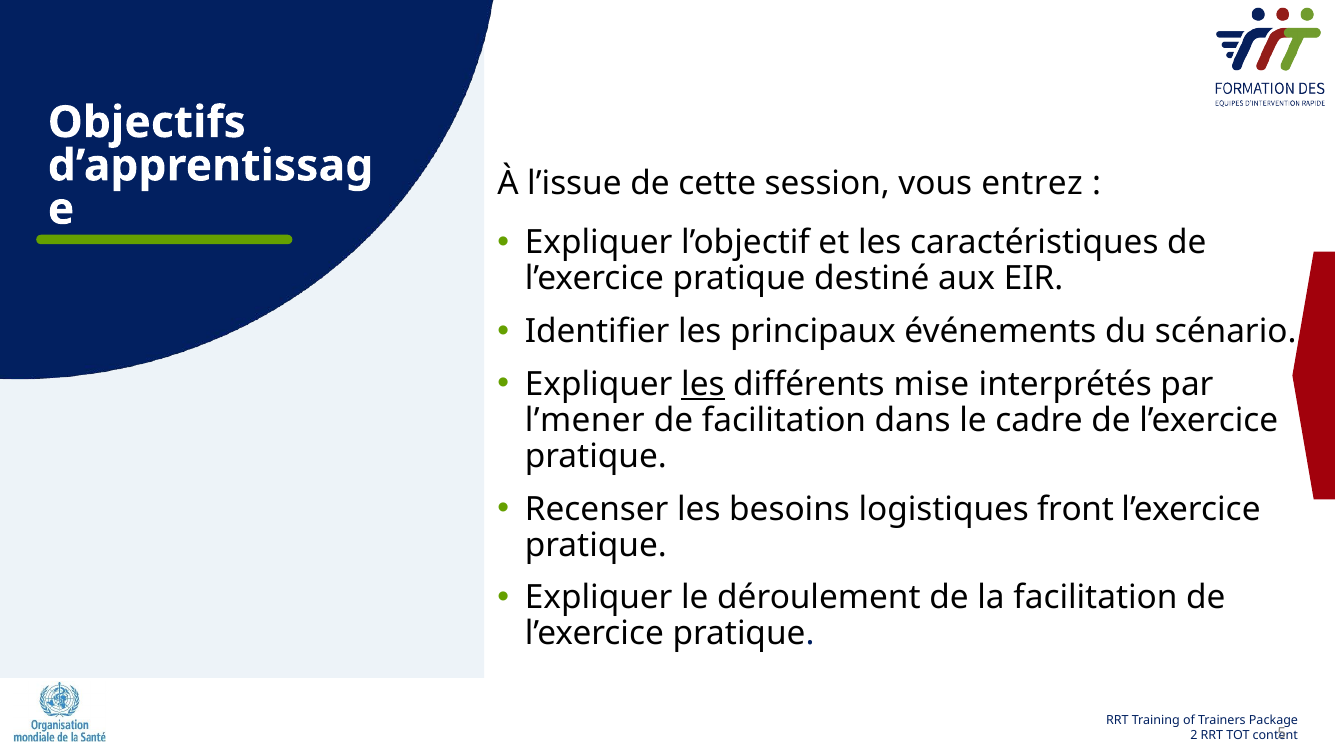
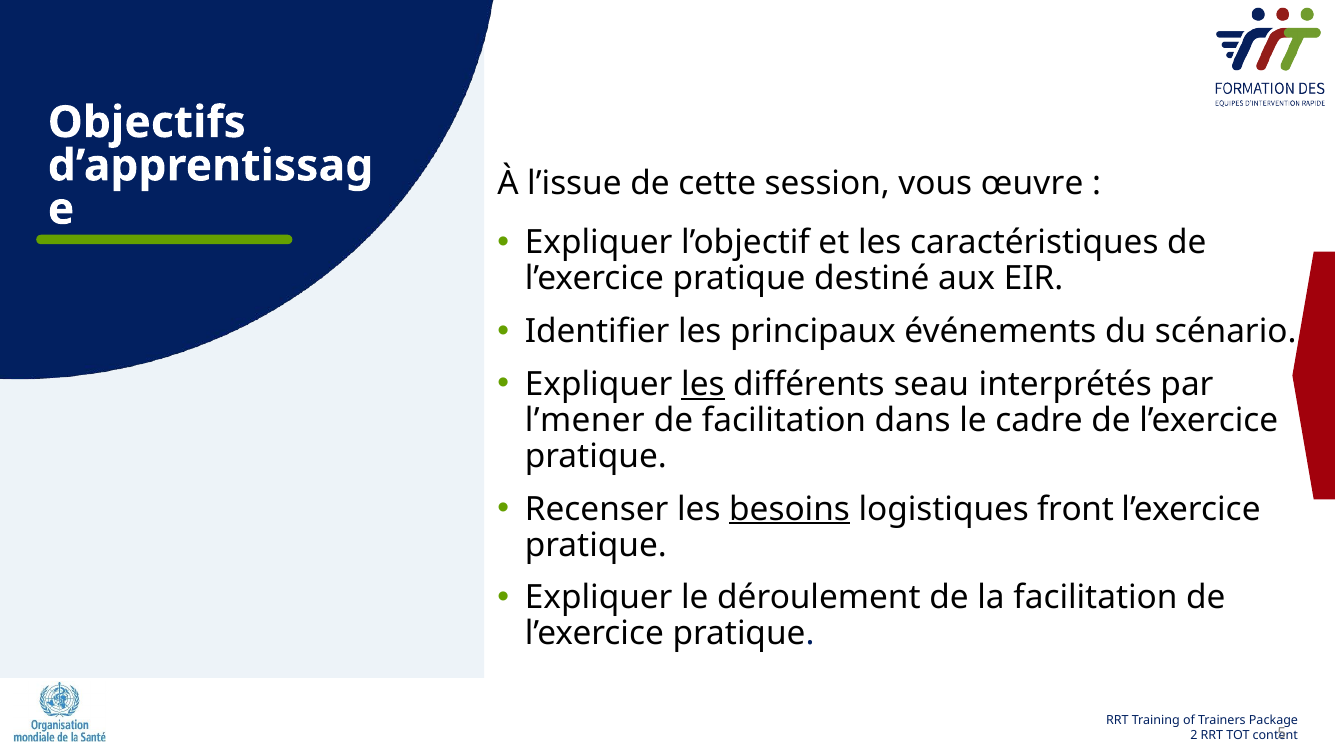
entrez: entrez -> œuvre
mise: mise -> seau
besoins underline: none -> present
